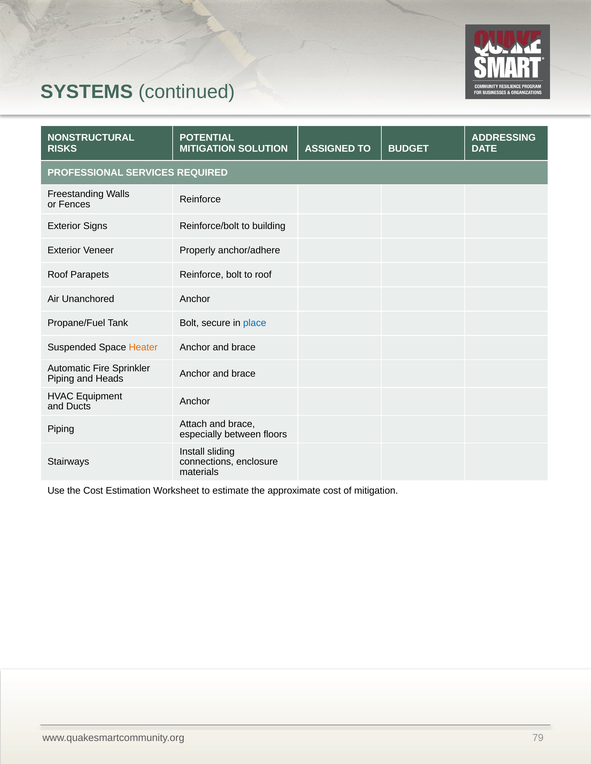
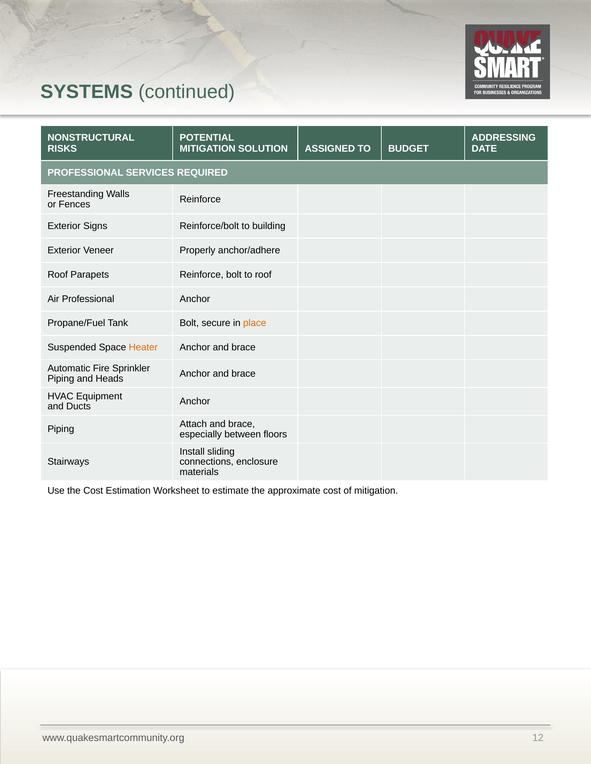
Air Unanchored: Unanchored -> Professional
place colour: blue -> orange
79: 79 -> 12
